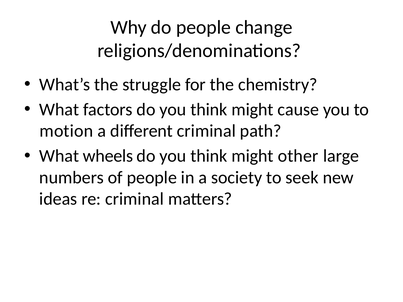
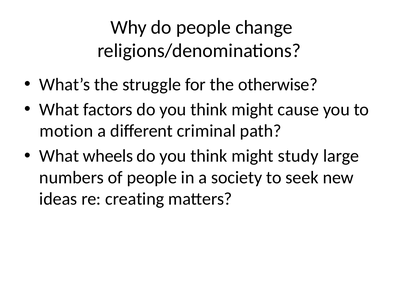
chemistry: chemistry -> otherwise
other: other -> study
re criminal: criminal -> creating
